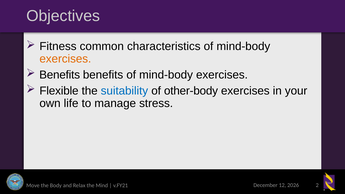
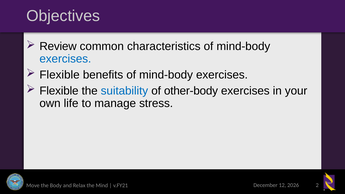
Fitness: Fitness -> Review
exercises at (65, 59) colour: orange -> blue
Benefits at (60, 75): Benefits -> Flexible
